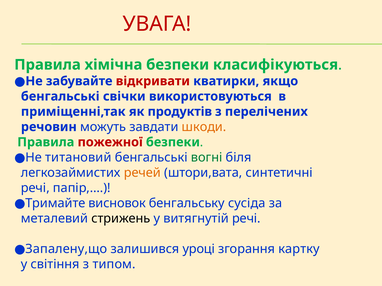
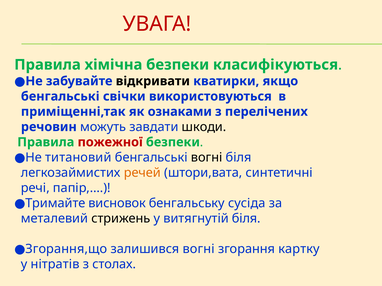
відкривати colour: red -> black
продуктів: продуктів -> ознаками
шкоди colour: orange -> black
вогні at (207, 158) colour: green -> black
витягнутій речі: речі -> біля
Запалену,що: Запалену,що -> Згорання,що
залишився уроці: уроці -> вогні
світіння: світіння -> нітратів
типом: типом -> столах
